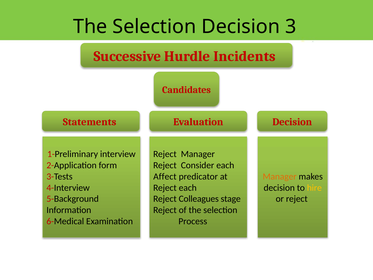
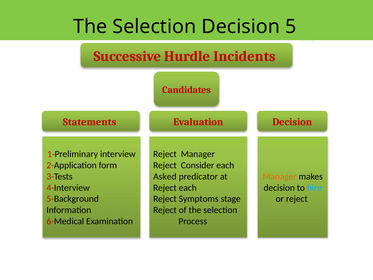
3: 3 -> 5
Affect: Affect -> Asked
hire colour: yellow -> light blue
Colleagues: Colleagues -> Symptoms
